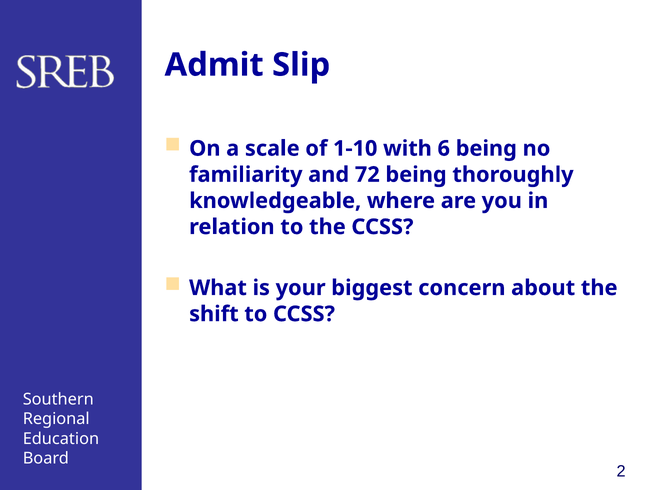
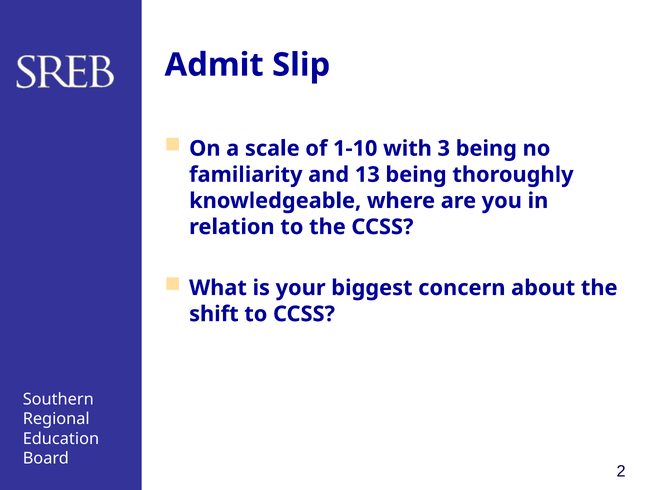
6: 6 -> 3
72: 72 -> 13
